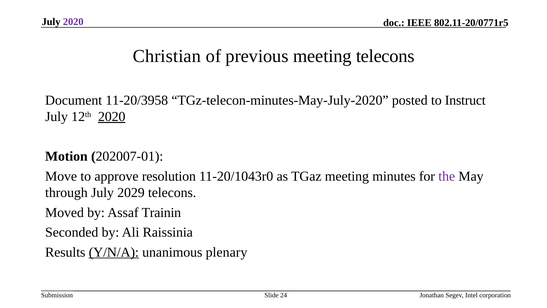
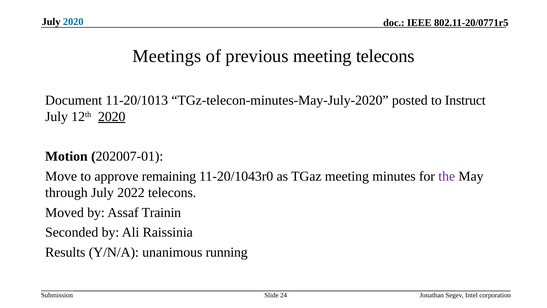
2020 at (73, 22) colour: purple -> blue
Christian: Christian -> Meetings
11-20/3958: 11-20/3958 -> 11-20/1013
resolution: resolution -> remaining
2029: 2029 -> 2022
Y/N/A underline: present -> none
plenary: plenary -> running
